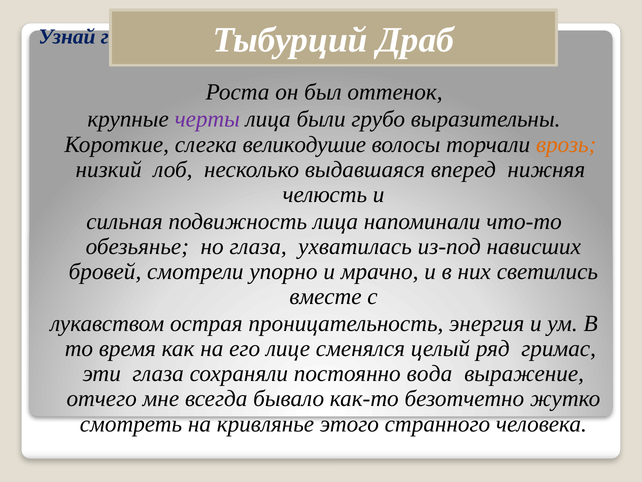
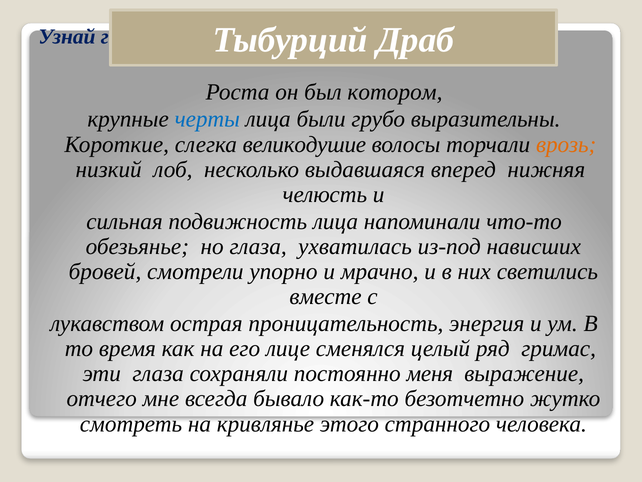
оттенок: оттенок -> котором
черты colour: purple -> blue
вода: вода -> меня
